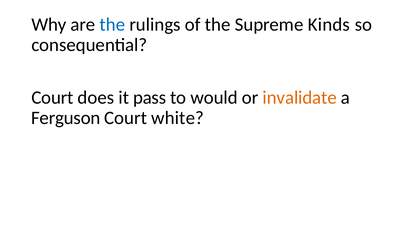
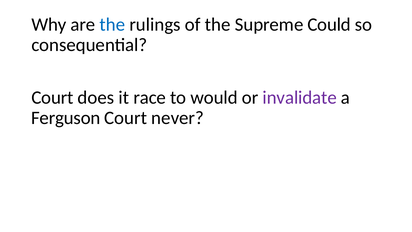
Kinds: Kinds -> Could
pass: pass -> race
invalidate colour: orange -> purple
white: white -> never
